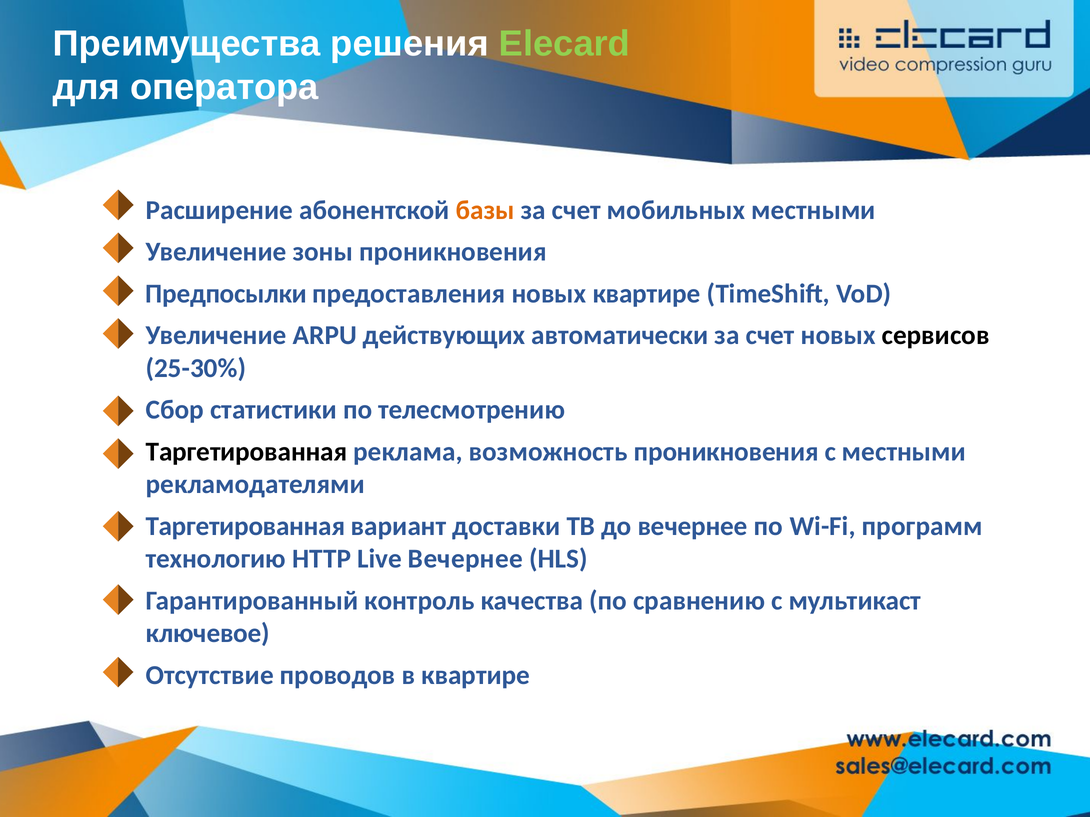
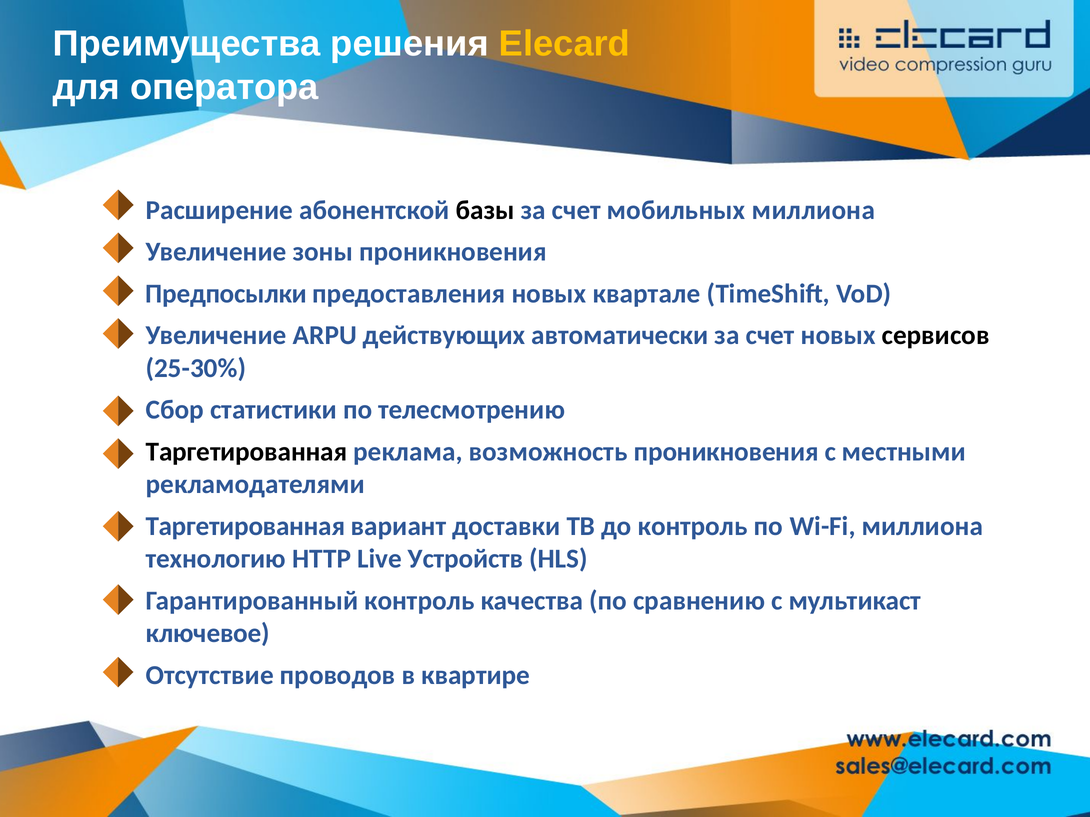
Elecard colour: light green -> yellow
базы colour: orange -> black
мобильных местными: местными -> миллиона
новых квартире: квартире -> квартале
до вечернее: вечернее -> контроль
Wi-Fi программ: программ -> миллиона
Live Вечернее: Вечернее -> Устройств
